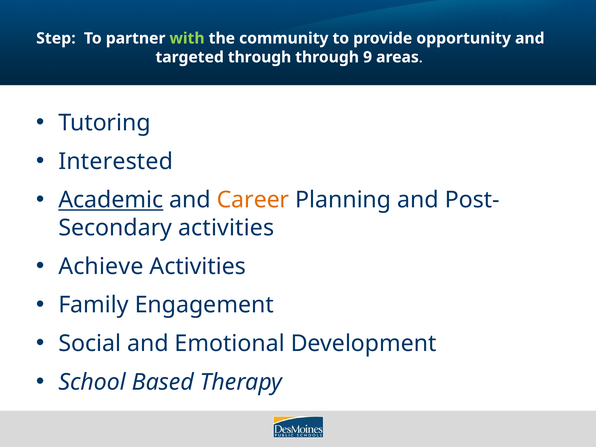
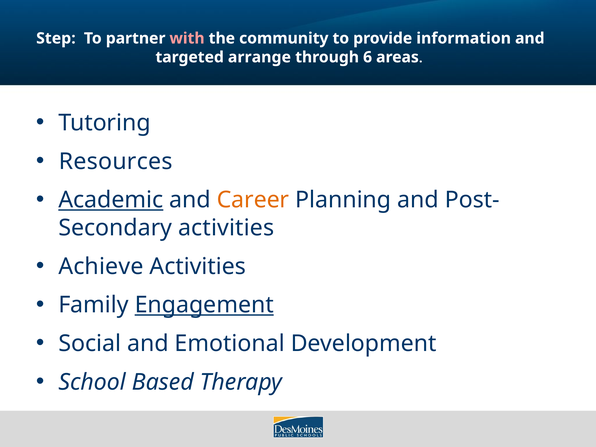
with colour: light green -> pink
opportunity: opportunity -> information
targeted through: through -> arrange
9: 9 -> 6
Interested: Interested -> Resources
Engagement underline: none -> present
